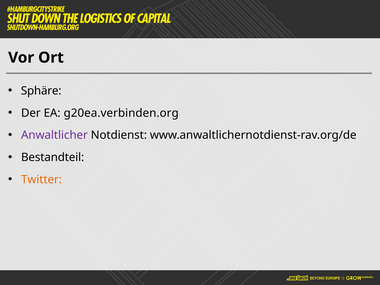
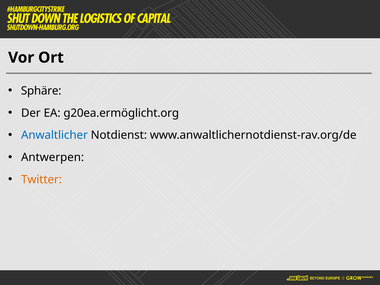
g20ea.verbinden.org: g20ea.verbinden.org -> g20ea.ermöglicht.org
Anwaltlicher colour: purple -> blue
Bestandteil: Bestandteil -> Antwerpen
